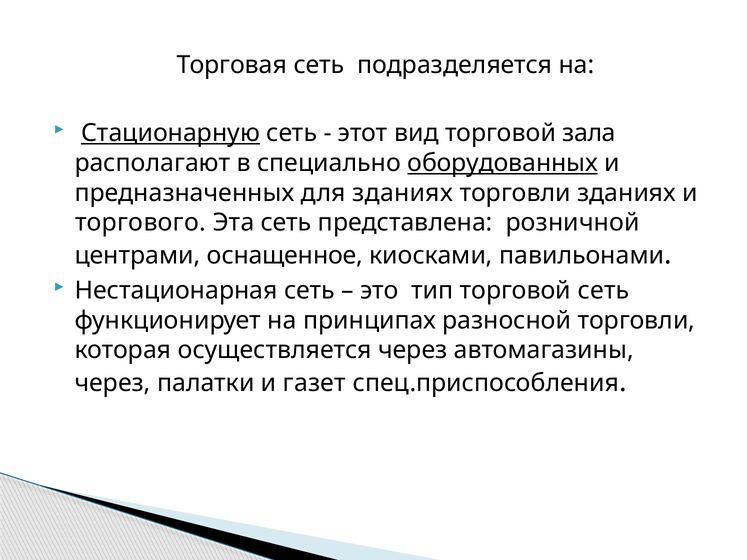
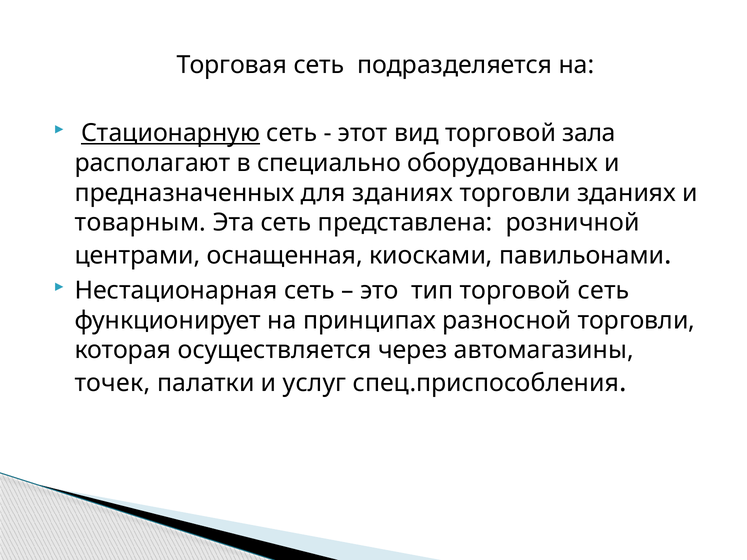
оборудованных underline: present -> none
торгового: торгового -> товарным
оснащенное: оснащенное -> оснащенная
через at (113, 383): через -> точек
газет: газет -> услуг
